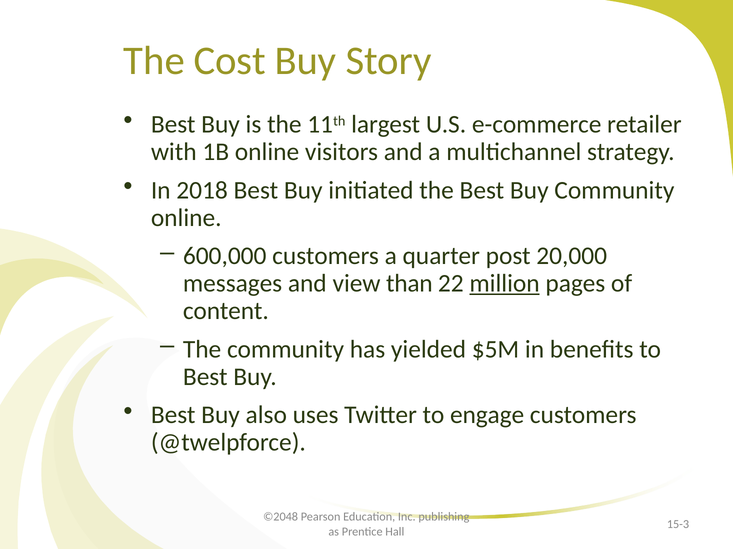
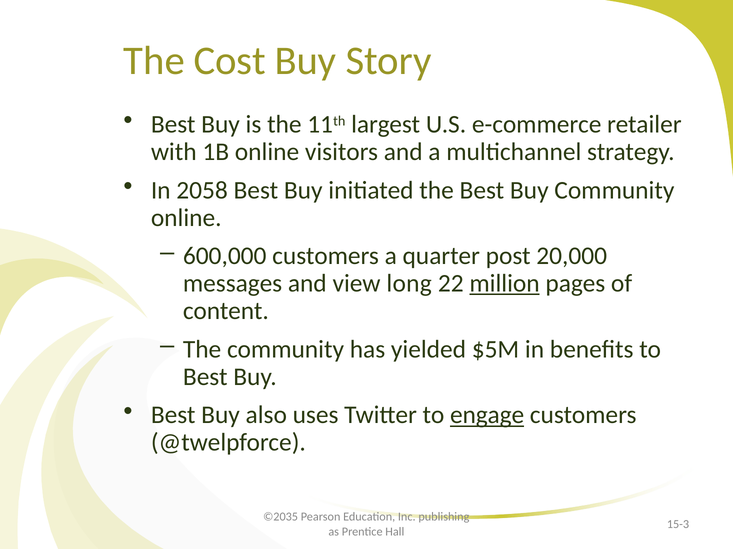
2018: 2018 -> 2058
than: than -> long
engage underline: none -> present
©2048: ©2048 -> ©2035
